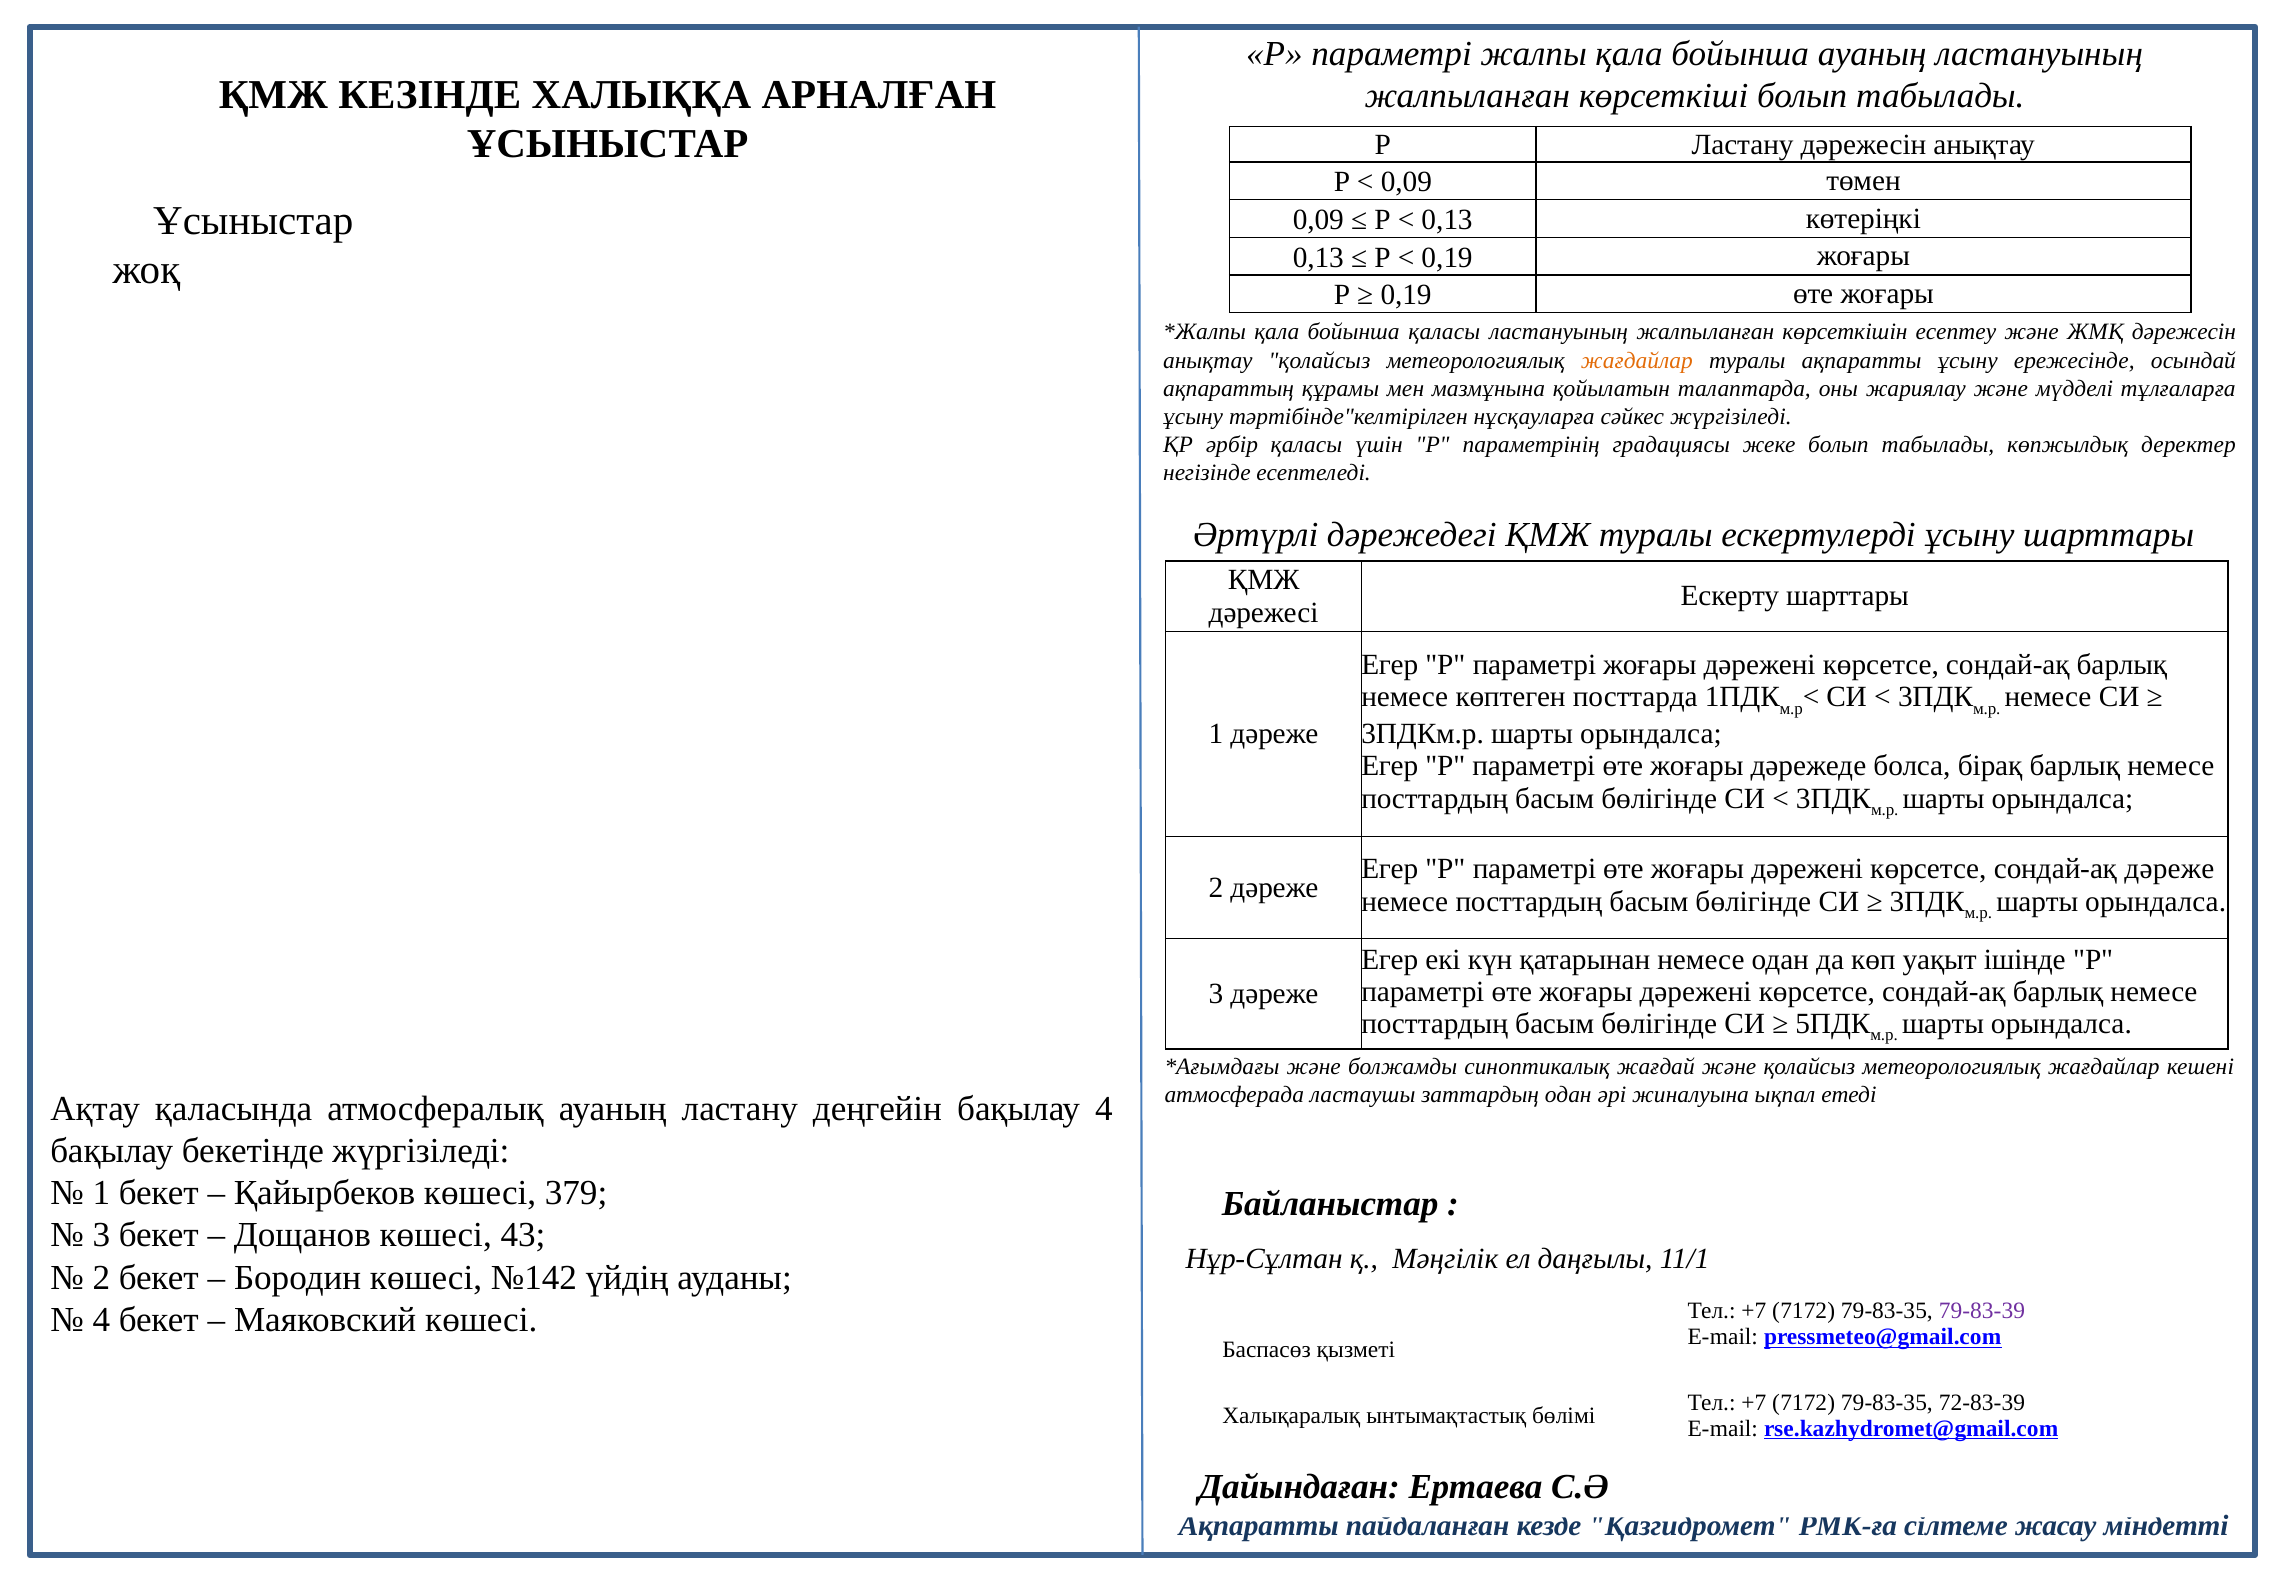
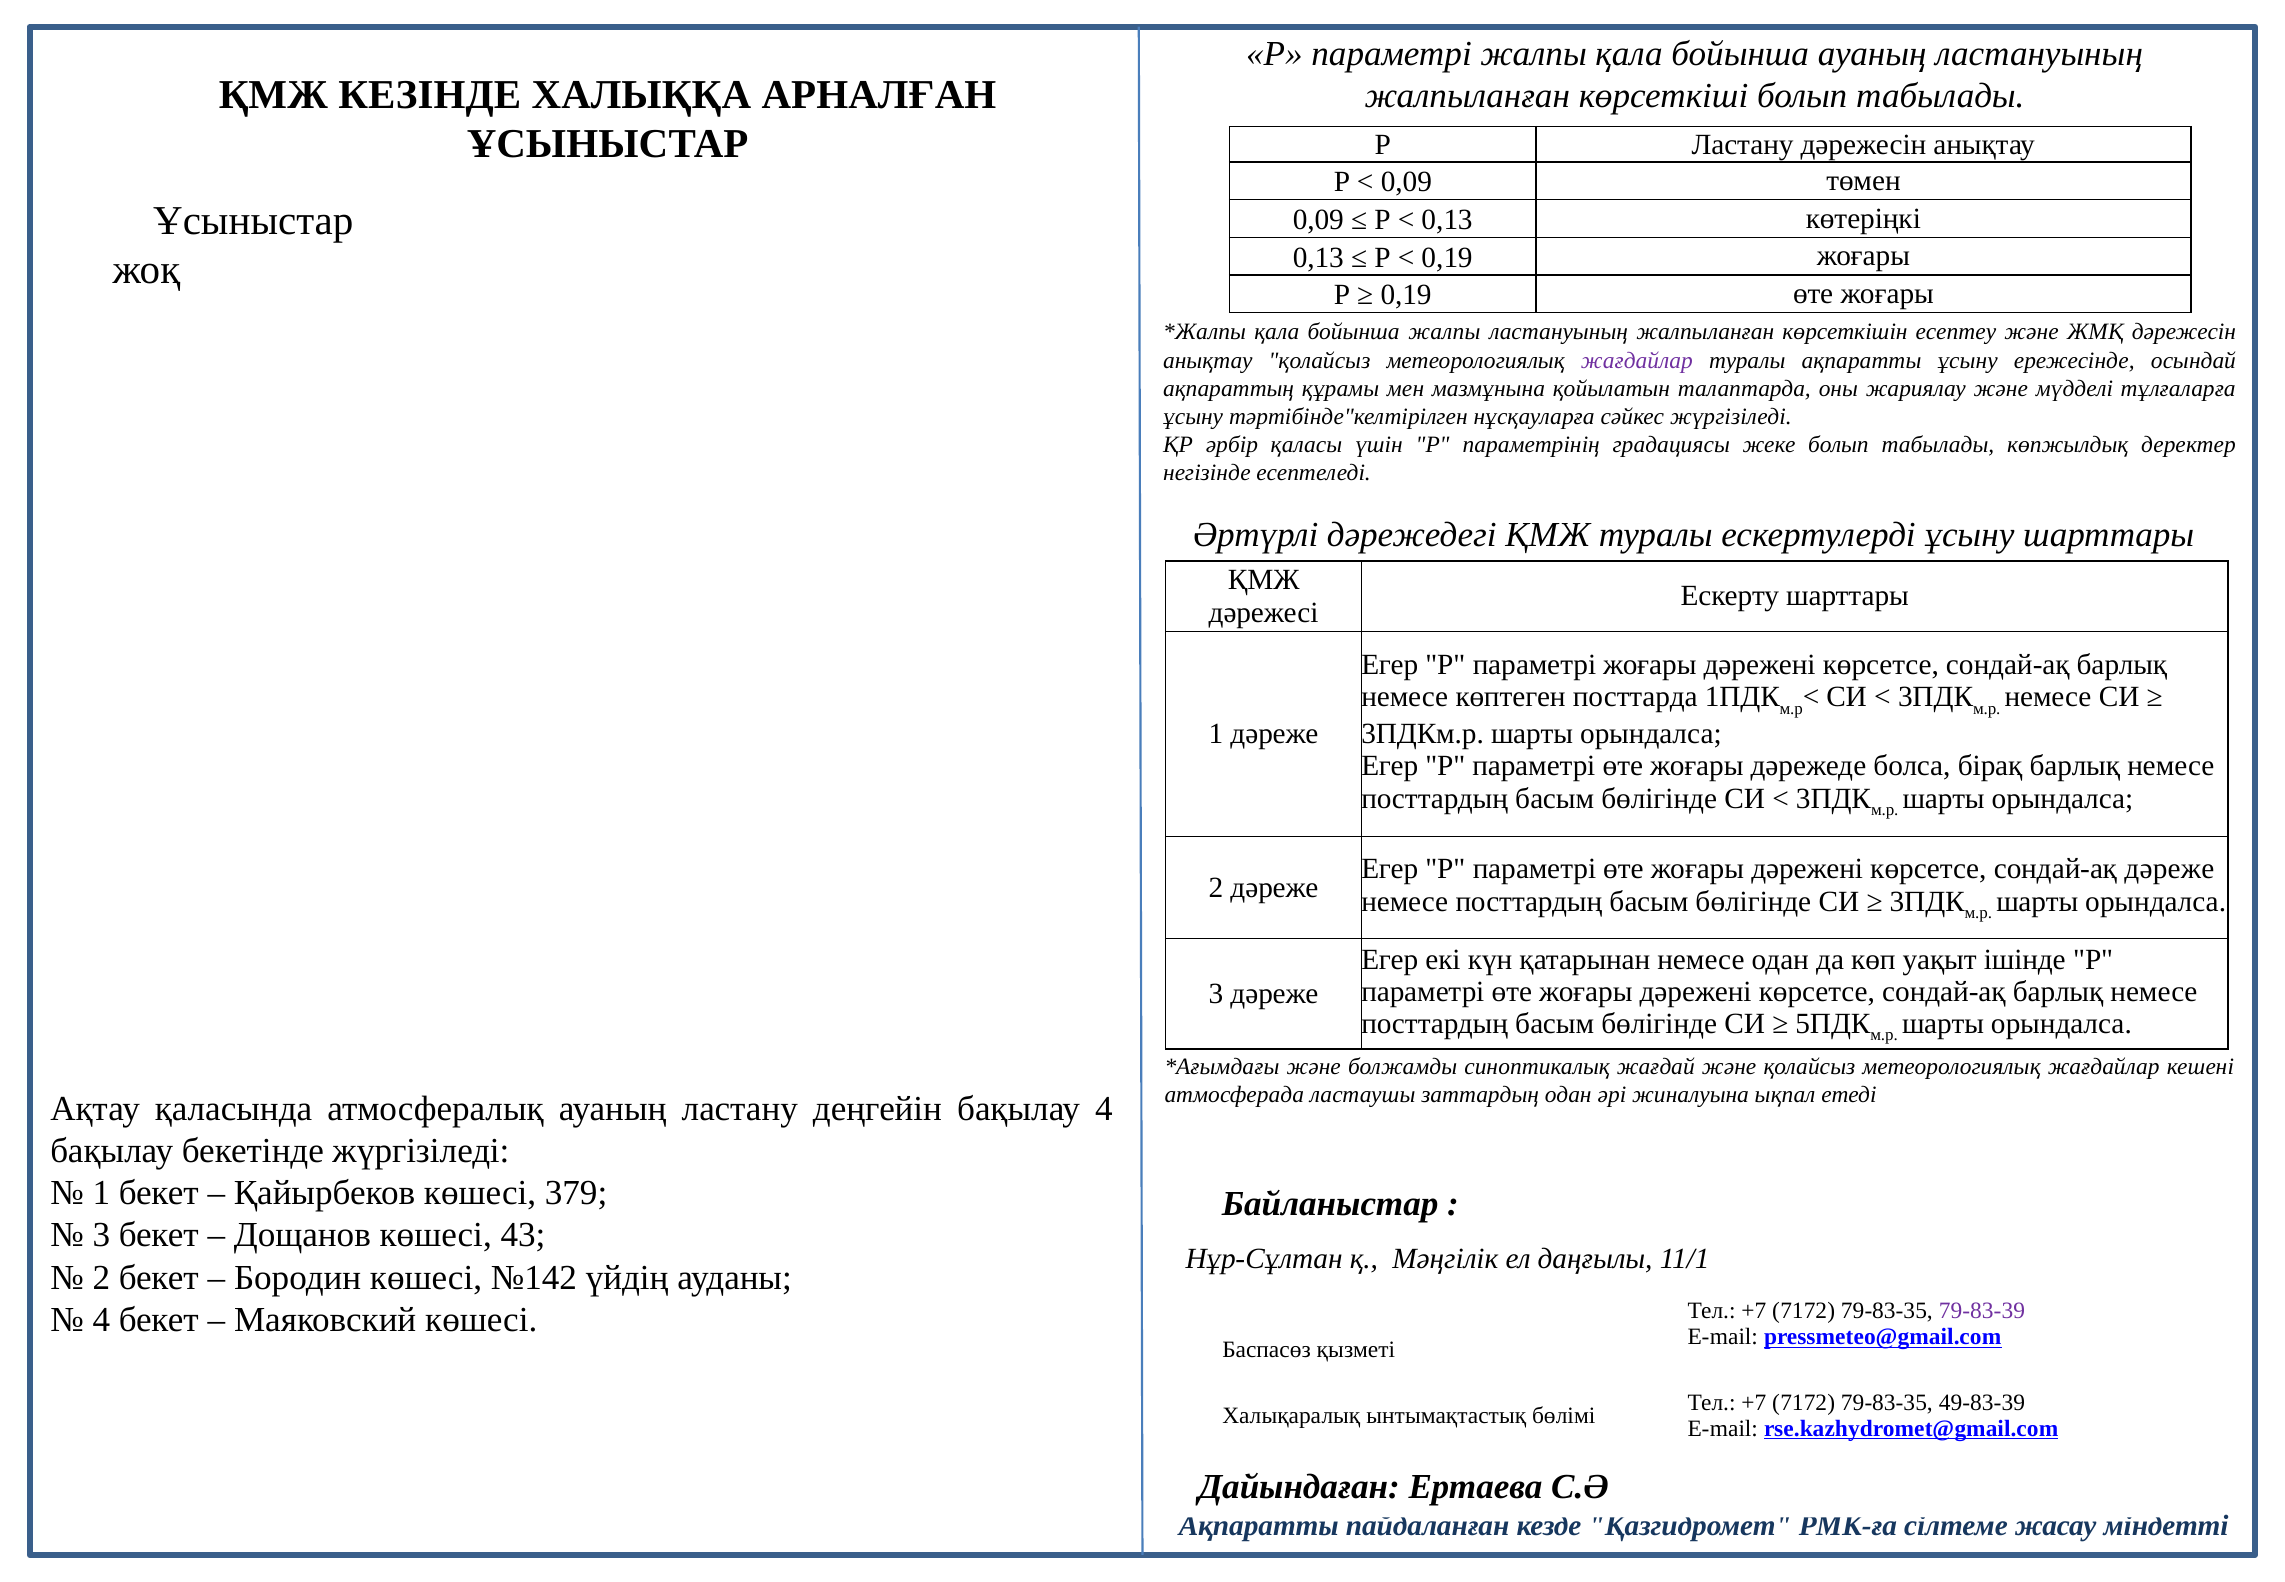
бойынша қаласы: қаласы -> жалпы
жағдайлар at (1637, 360) colour: orange -> purple
72-83-39: 72-83-39 -> 49-83-39
